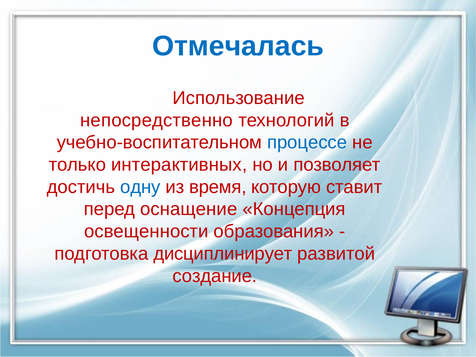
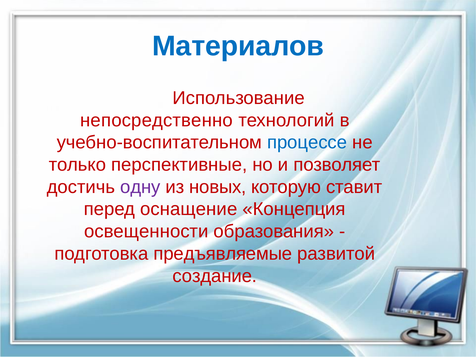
Отмечалась: Отмечалась -> Материалов
интерактивных: интерактивных -> перспективные
одну colour: blue -> purple
время: время -> новых
дисциплинирует: дисциплинирует -> предъявляемые
